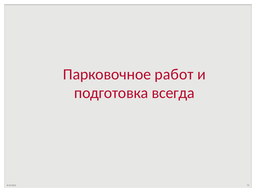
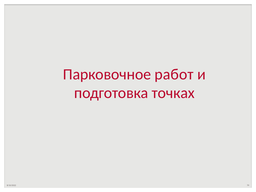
всегда: всегда -> точках
